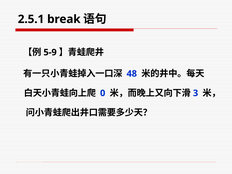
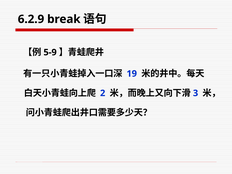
2.5.1: 2.5.1 -> 6.2.9
48: 48 -> 19
0: 0 -> 2
